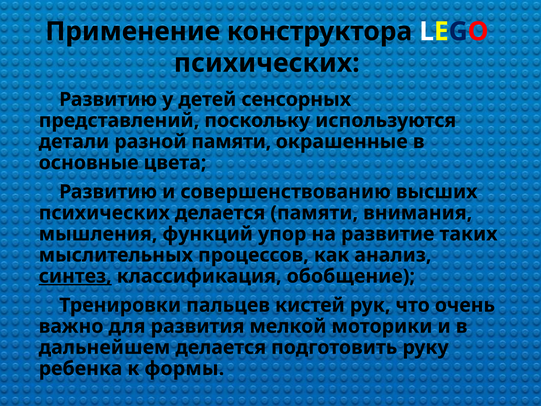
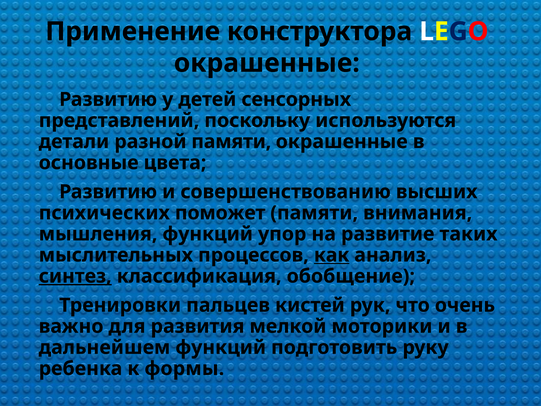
психических at (267, 63): психических -> окрашенные
психических делается: делается -> поможет
как underline: none -> present
дальнейшем делается: делается -> функций
